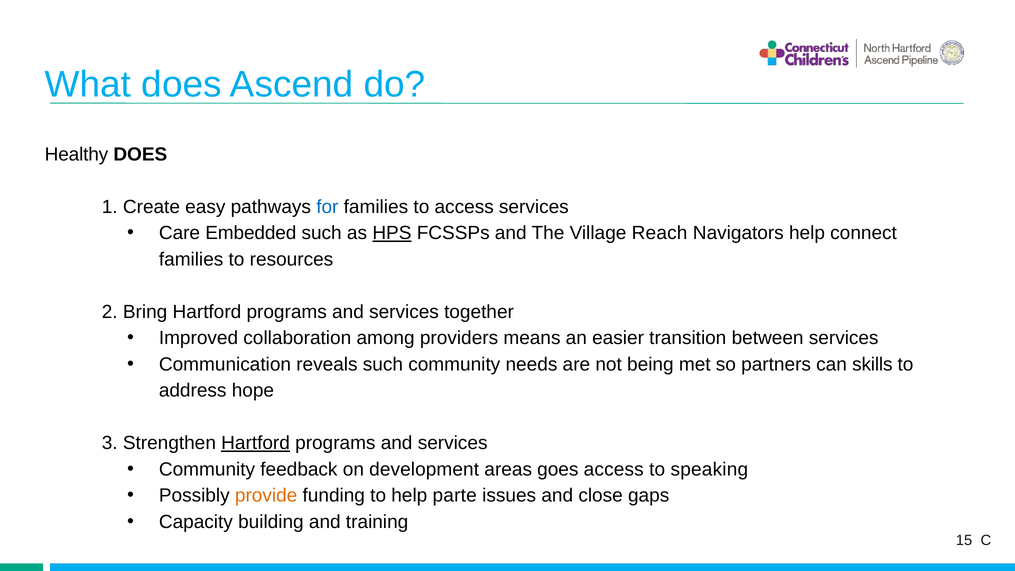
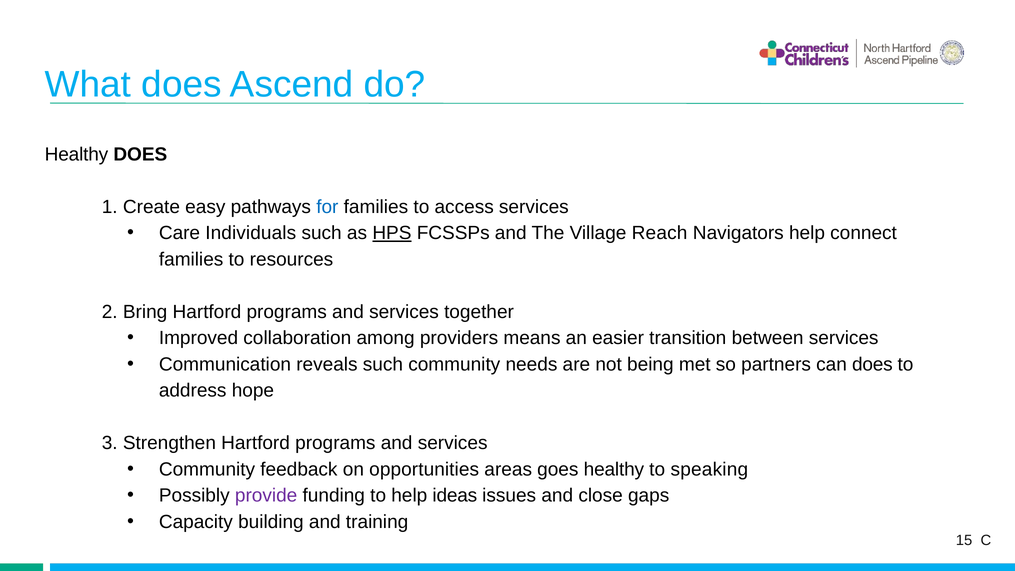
Embedded: Embedded -> Individuals
can skills: skills -> does
Hartford at (256, 443) underline: present -> none
development: development -> opportunities
goes access: access -> healthy
provide colour: orange -> purple
parte: parte -> ideas
